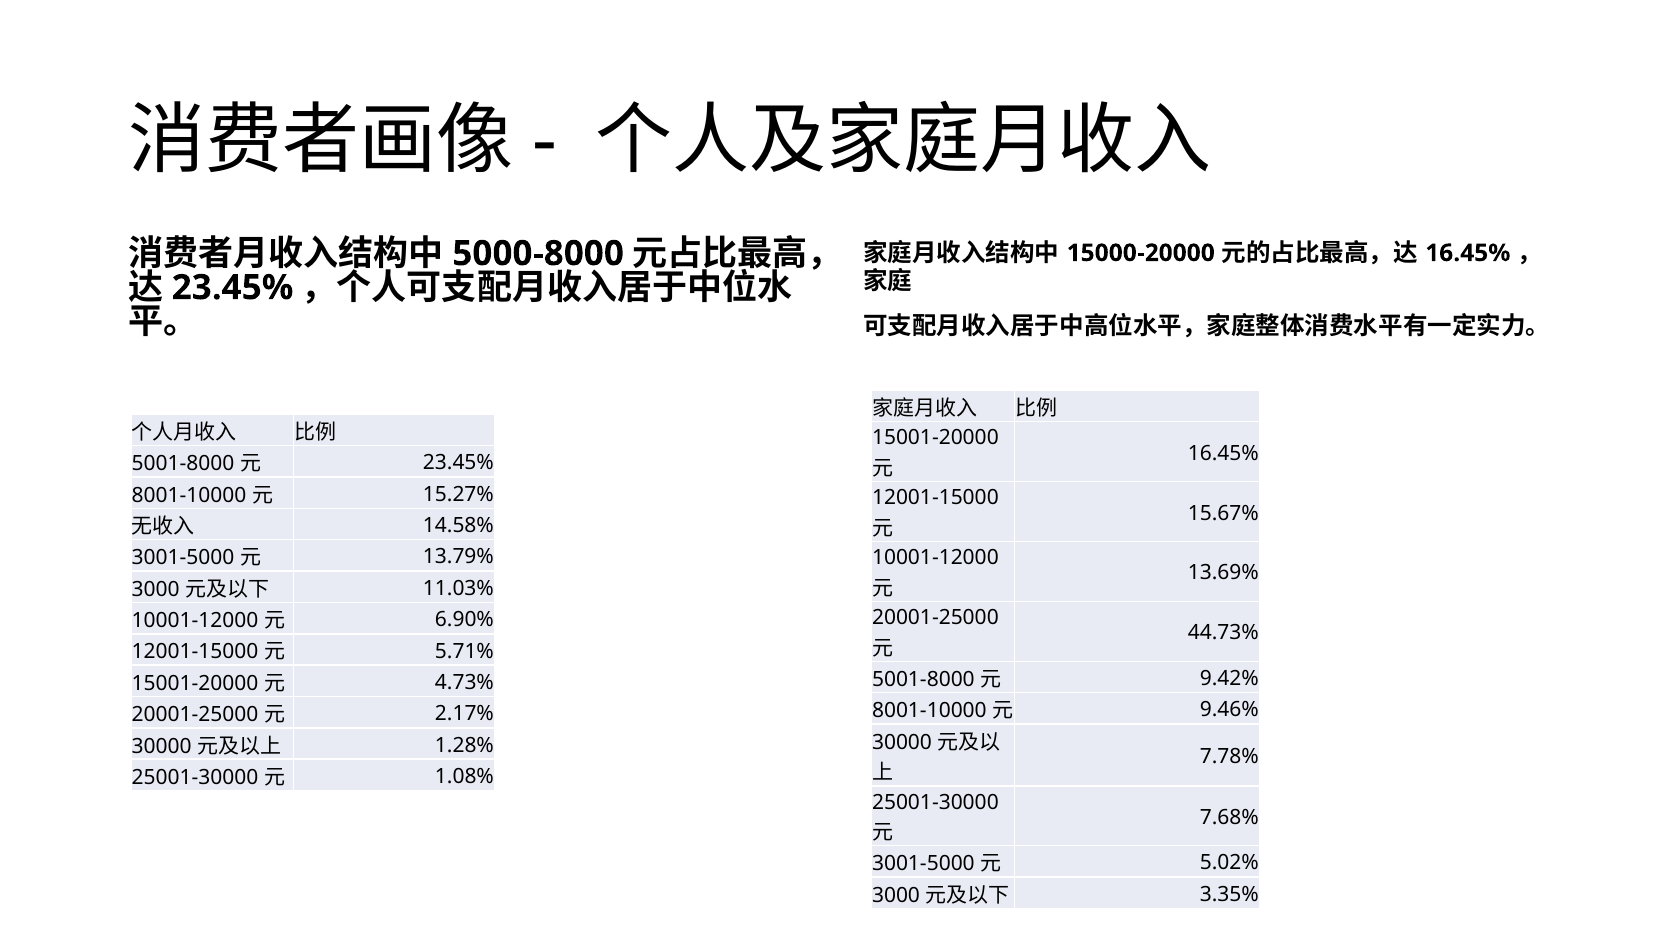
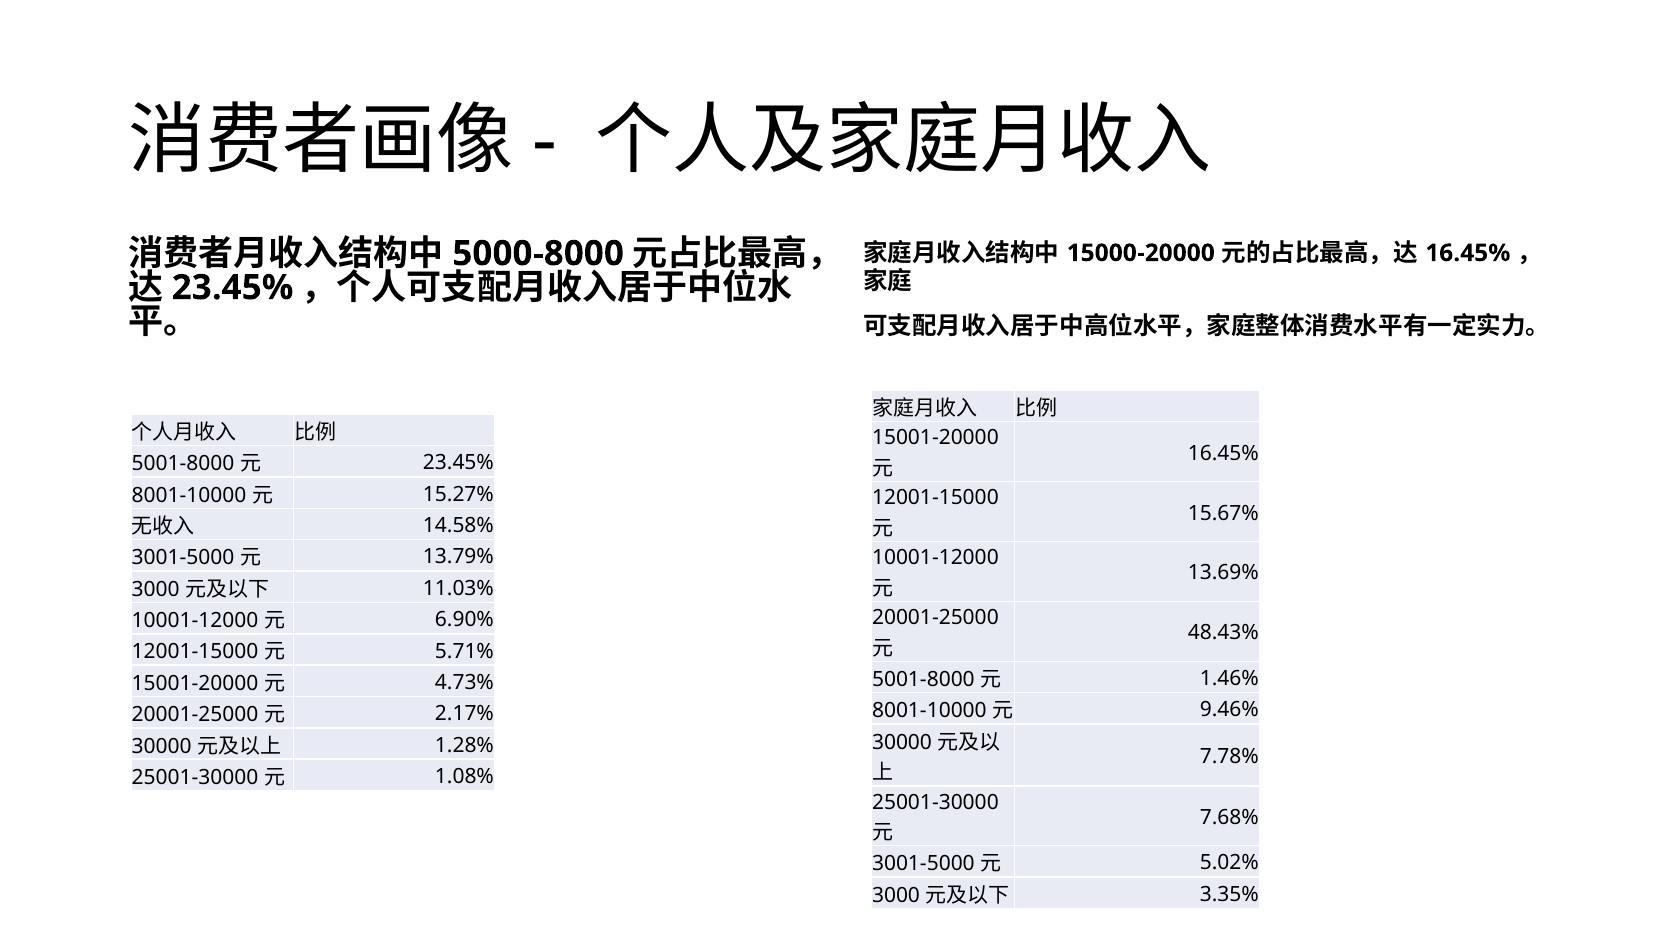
44.73%: 44.73% -> 48.43%
9.42%: 9.42% -> 1.46%
